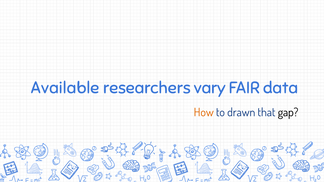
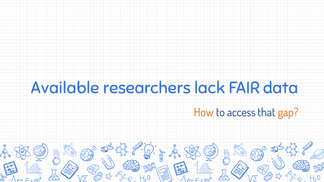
vary: vary -> lack
drawn: drawn -> access
gap colour: black -> orange
